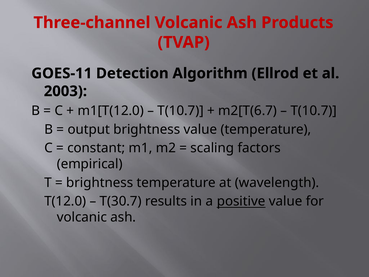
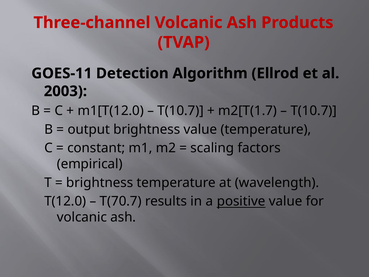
m2[T(6.7: m2[T(6.7 -> m2[T(1.7
T(30.7: T(30.7 -> T(70.7
